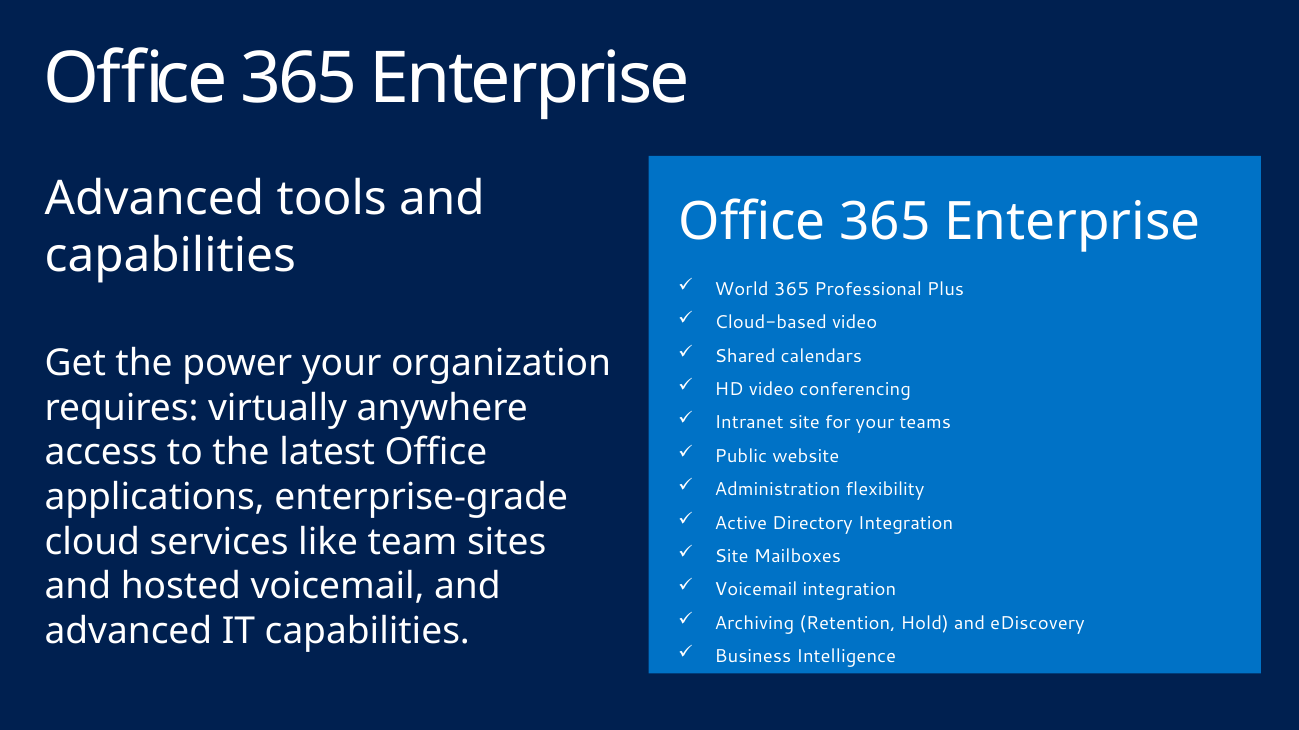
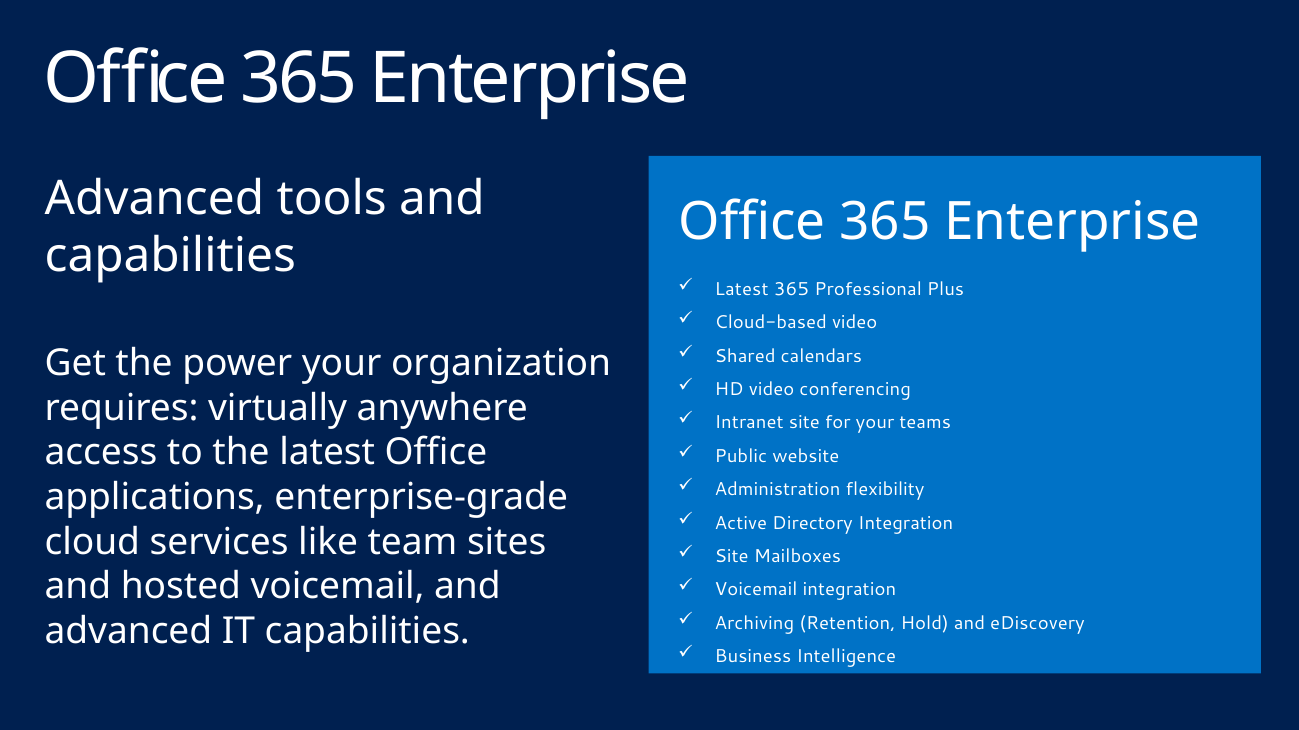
World at (742, 289): World -> Latest
